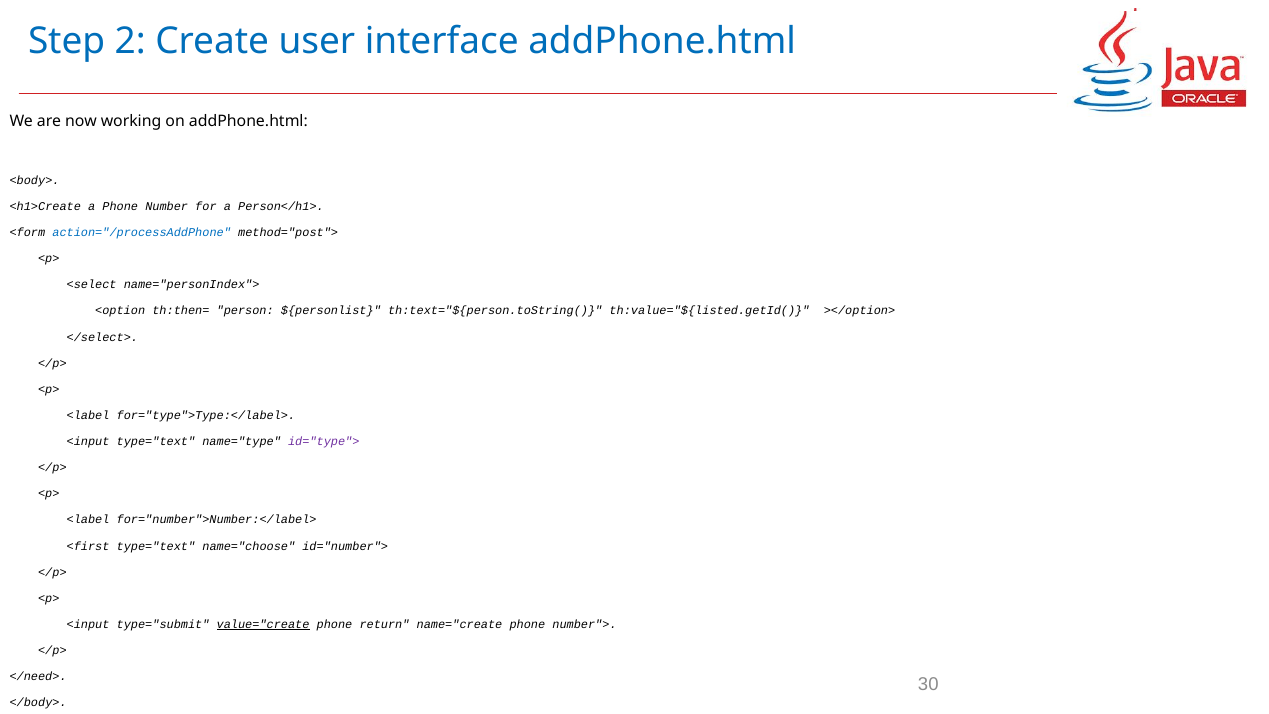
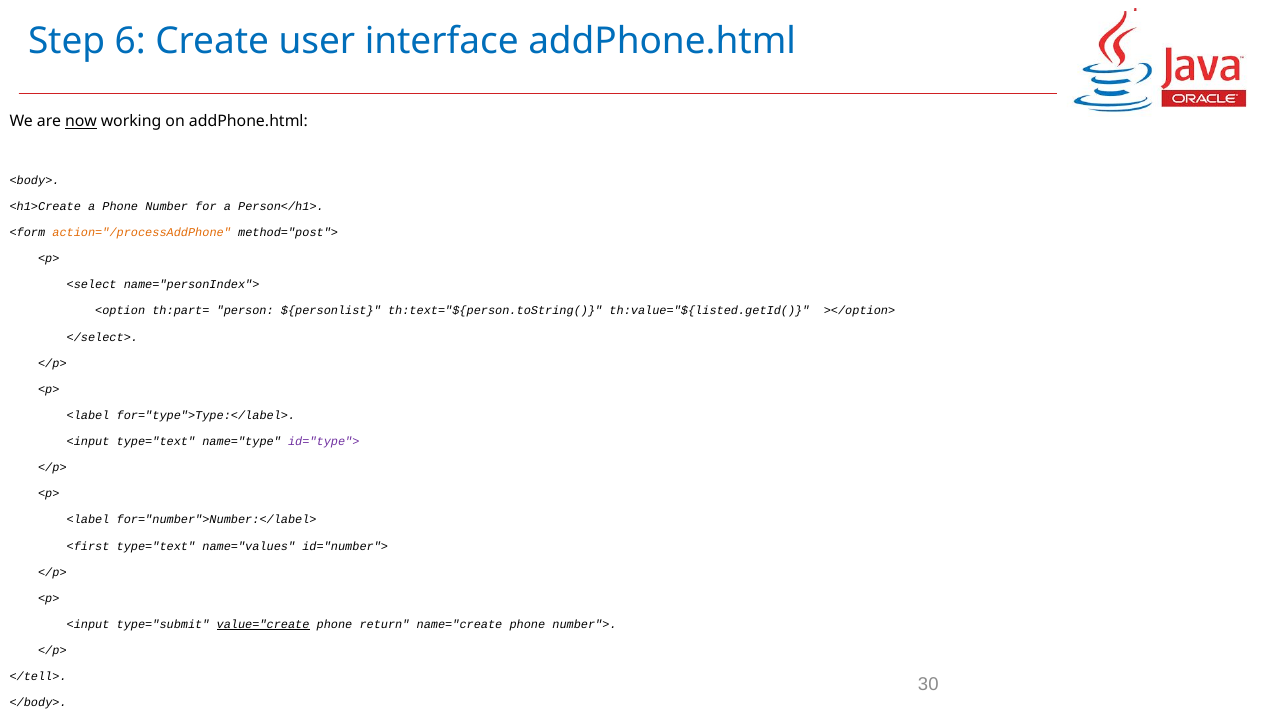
2: 2 -> 6
now underline: none -> present
action="/processAddPhone colour: blue -> orange
th:then=: th:then= -> th:part=
name="choose: name="choose -> name="values
</need>: </need> -> </tell>
